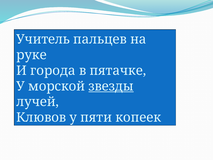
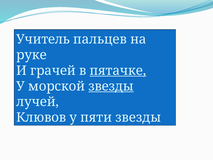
города: города -> грачей
пятачке underline: none -> present
пяти копеек: копеек -> звезды
